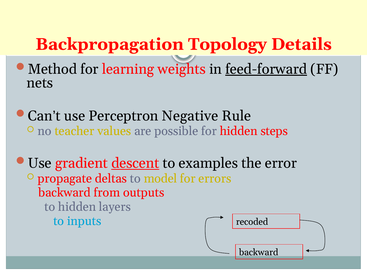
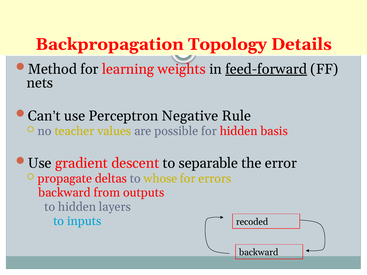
steps: steps -> basis
descent underline: present -> none
examples: examples -> separable
model: model -> whose
